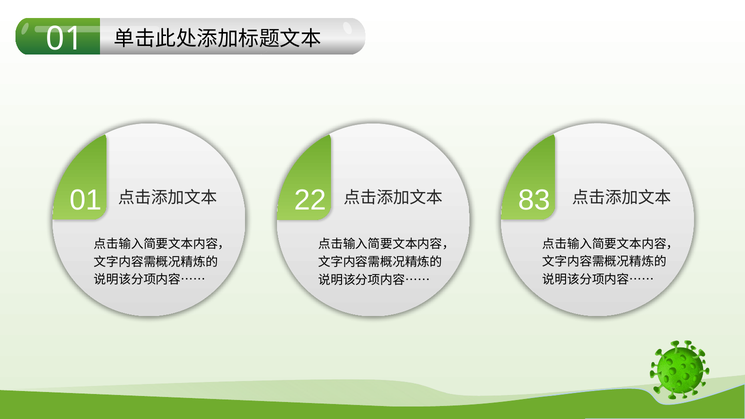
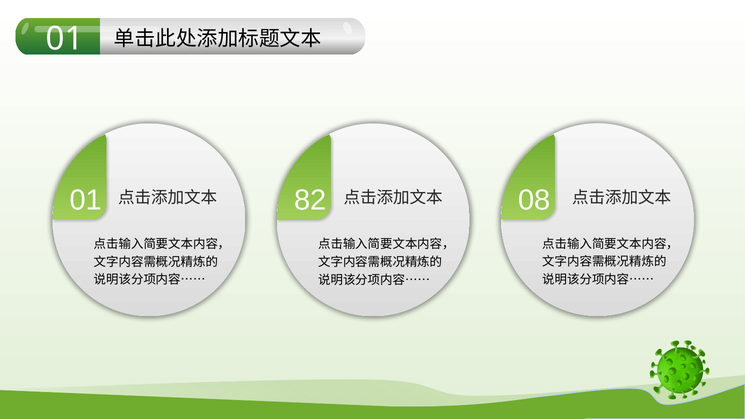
22: 22 -> 82
83: 83 -> 08
